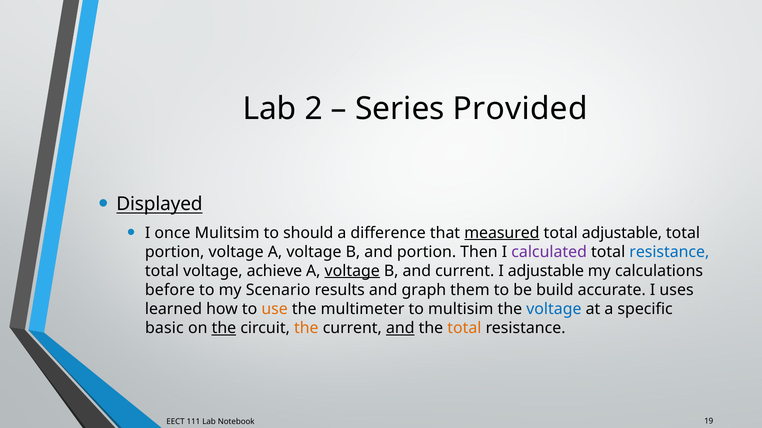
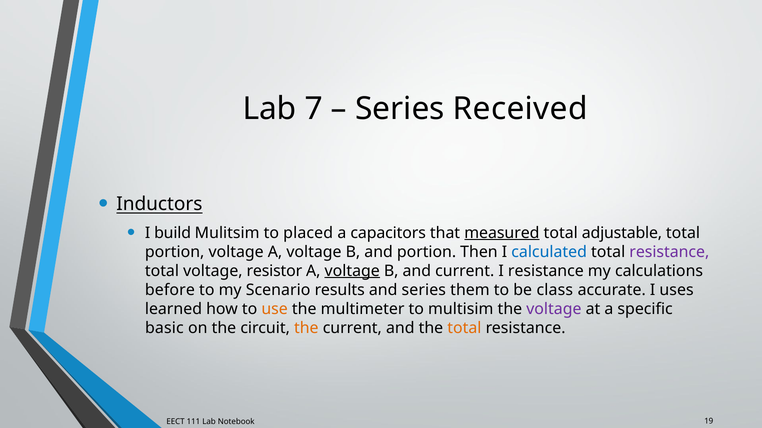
2: 2 -> 7
Provided: Provided -> Received
Displayed: Displayed -> Inductors
once: once -> build
should: should -> placed
difference: difference -> capacitors
calculated colour: purple -> blue
resistance at (669, 252) colour: blue -> purple
achieve: achieve -> resistor
I adjustable: adjustable -> resistance
and graph: graph -> series
build: build -> class
voltage at (554, 309) colour: blue -> purple
the at (224, 328) underline: present -> none
and at (400, 328) underline: present -> none
